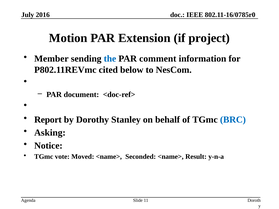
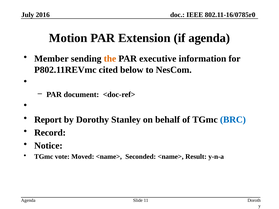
if project: project -> agenda
the colour: blue -> orange
comment: comment -> executive
Asking: Asking -> Record
